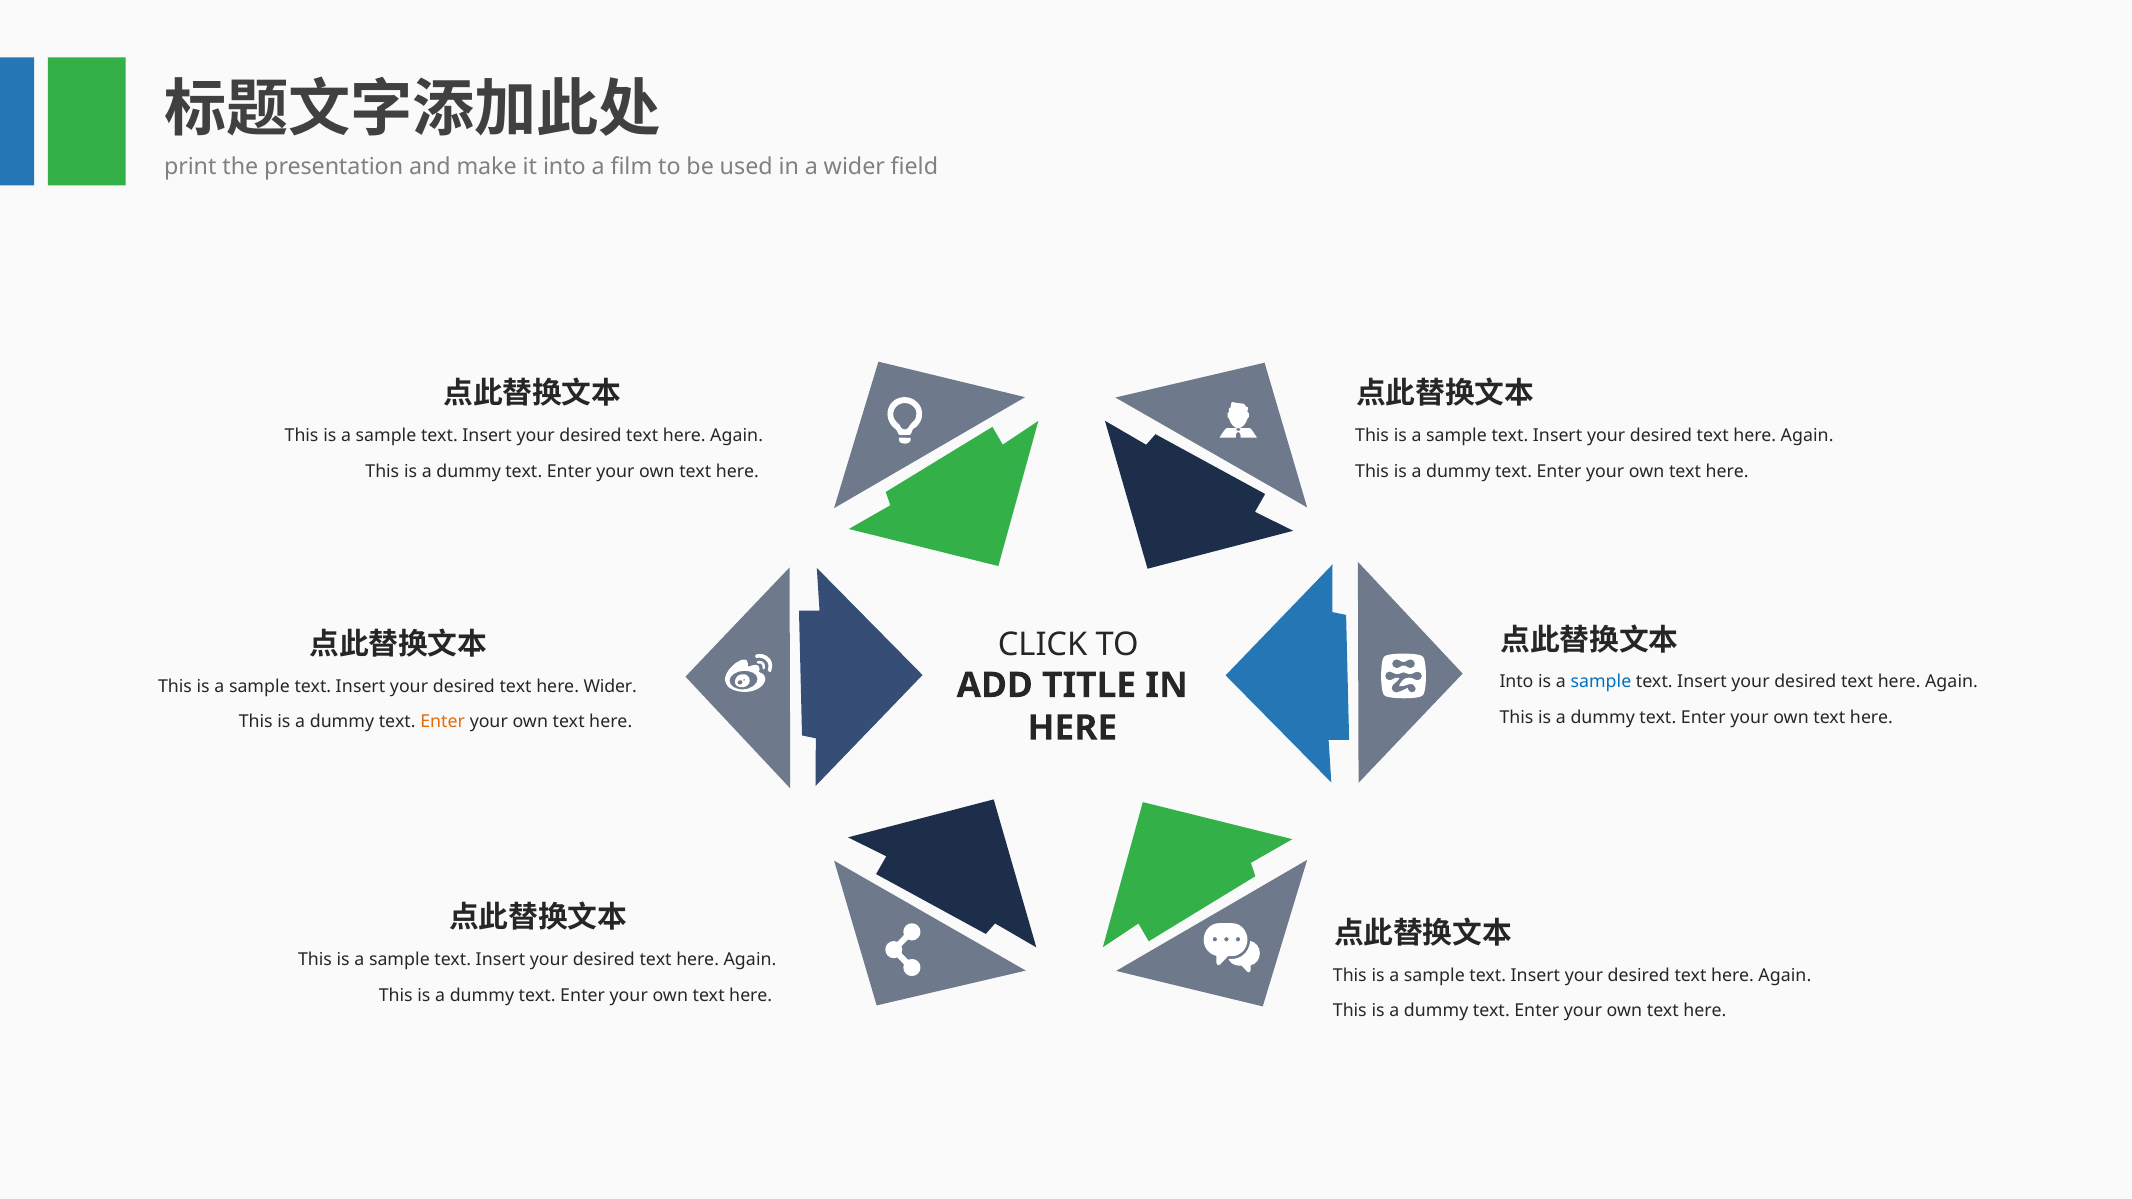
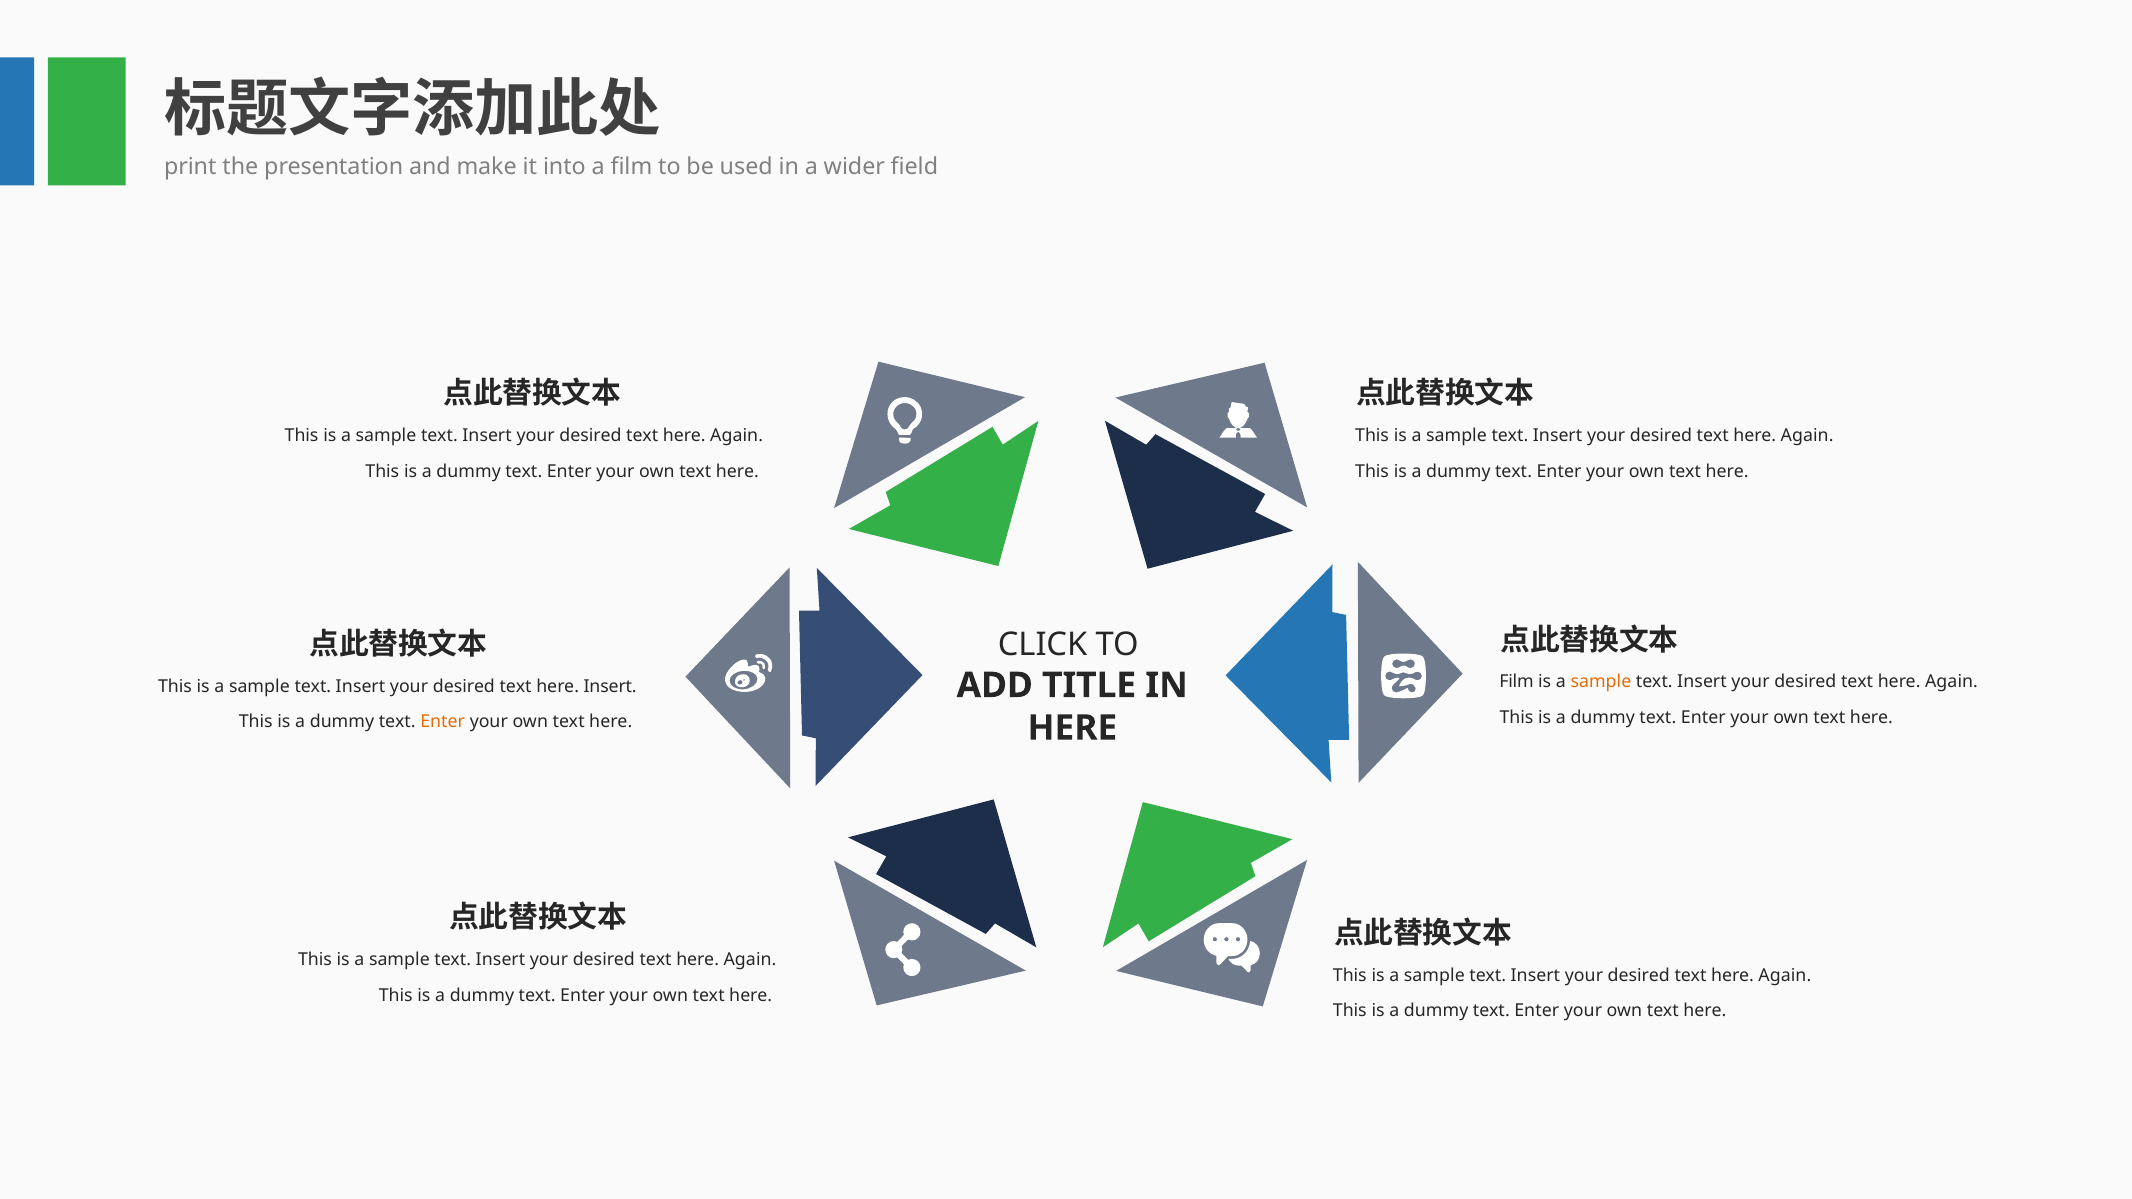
Into at (1516, 682): Into -> Film
sample at (1601, 682) colour: blue -> orange
here Wider: Wider -> Insert
